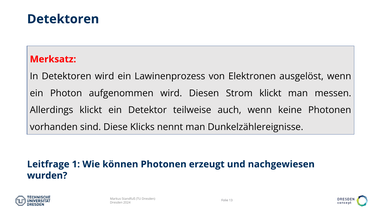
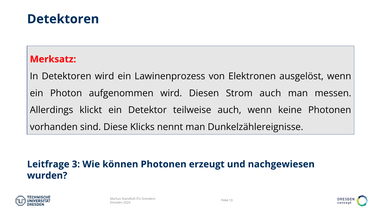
Strom klickt: klickt -> auch
1: 1 -> 3
